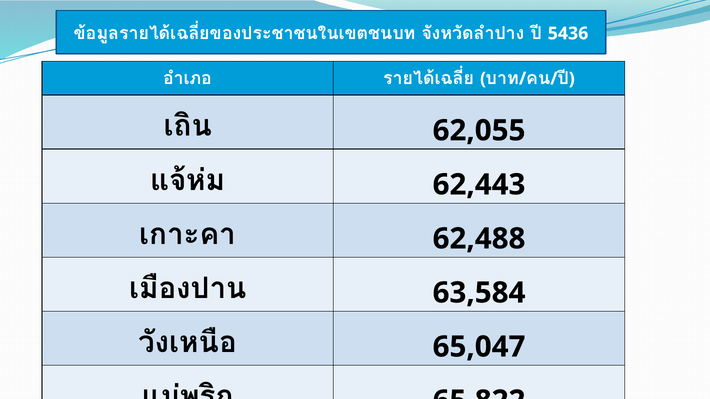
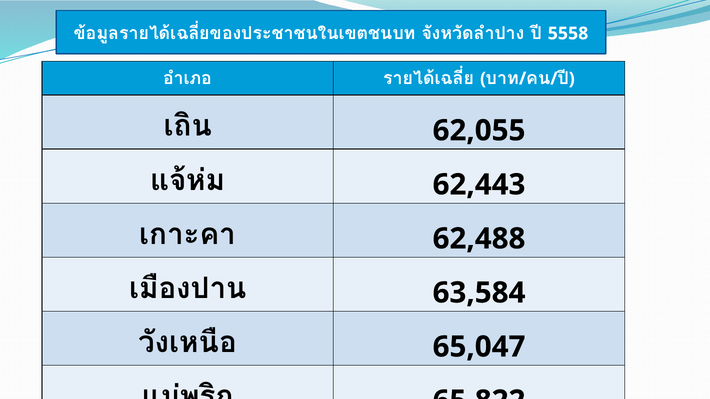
5436: 5436 -> 5558
